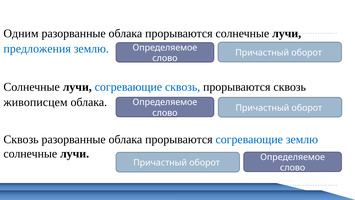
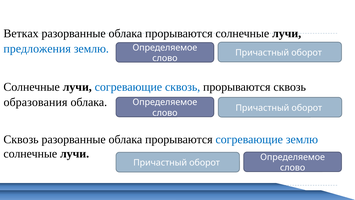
Одним: Одним -> Ветках
живописцем at (35, 102): живописцем -> образования
